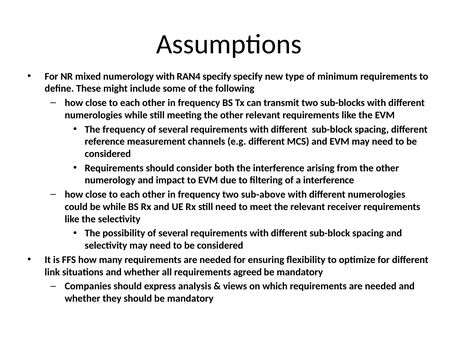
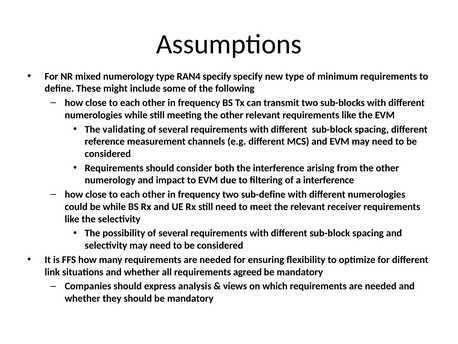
numerology with: with -> type
The frequency: frequency -> validating
sub-above: sub-above -> sub-define
